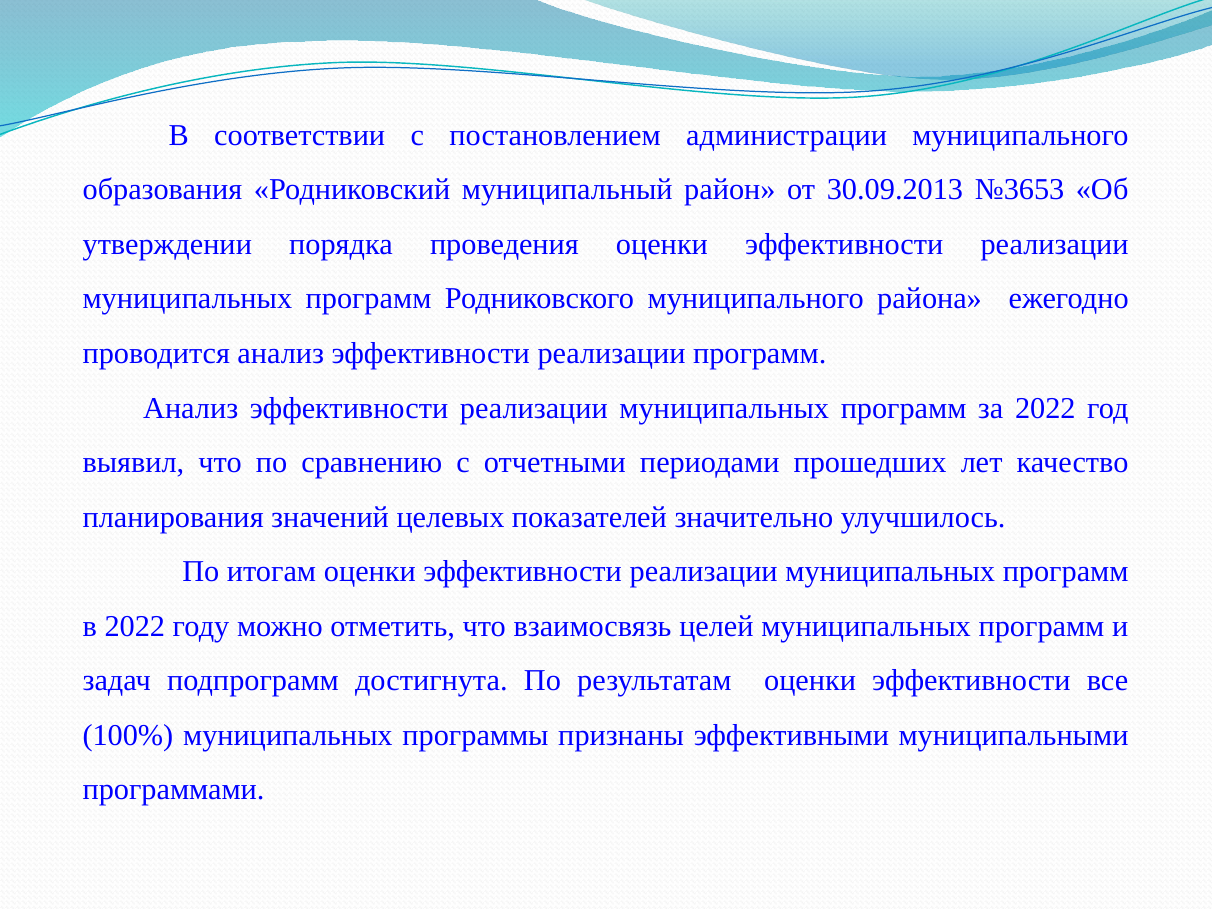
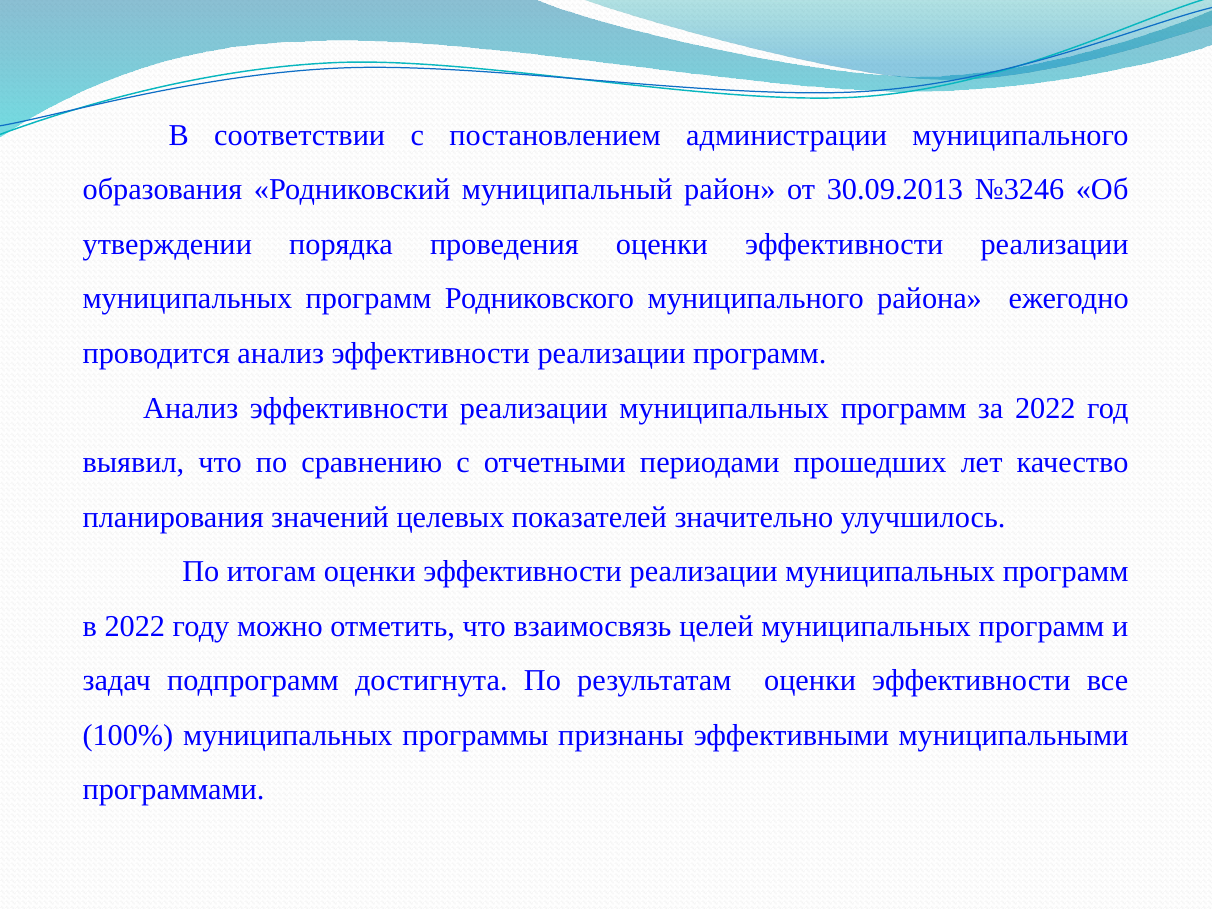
№3653: №3653 -> №3246
